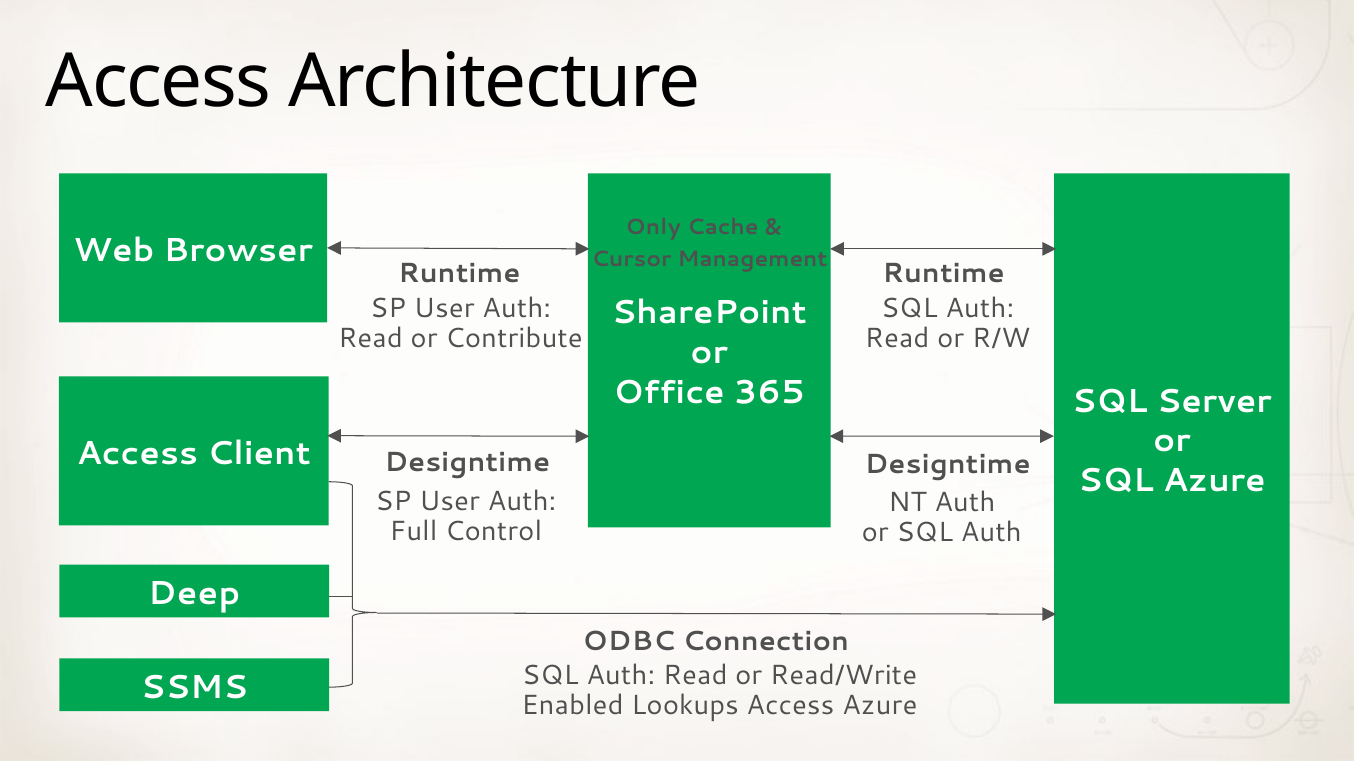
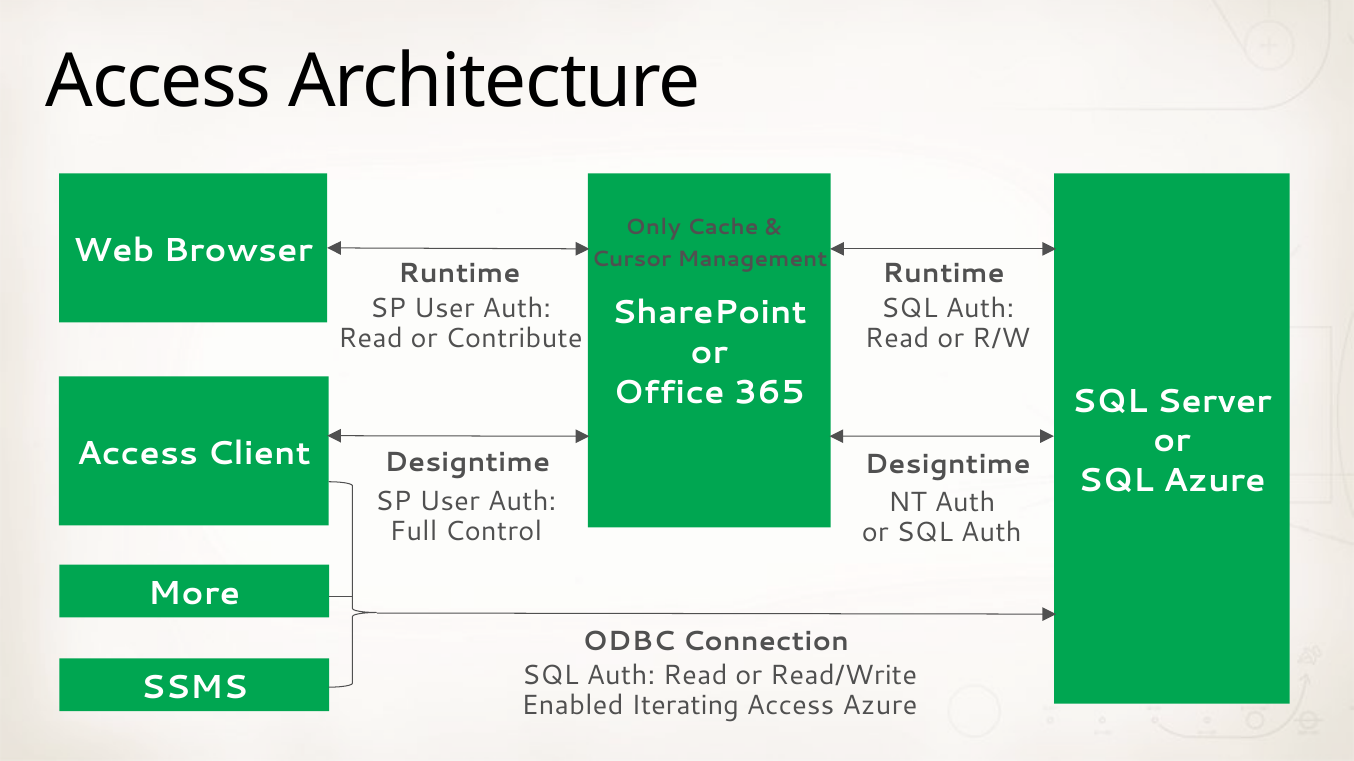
Deep: Deep -> More
Lookups: Lookups -> Iterating
